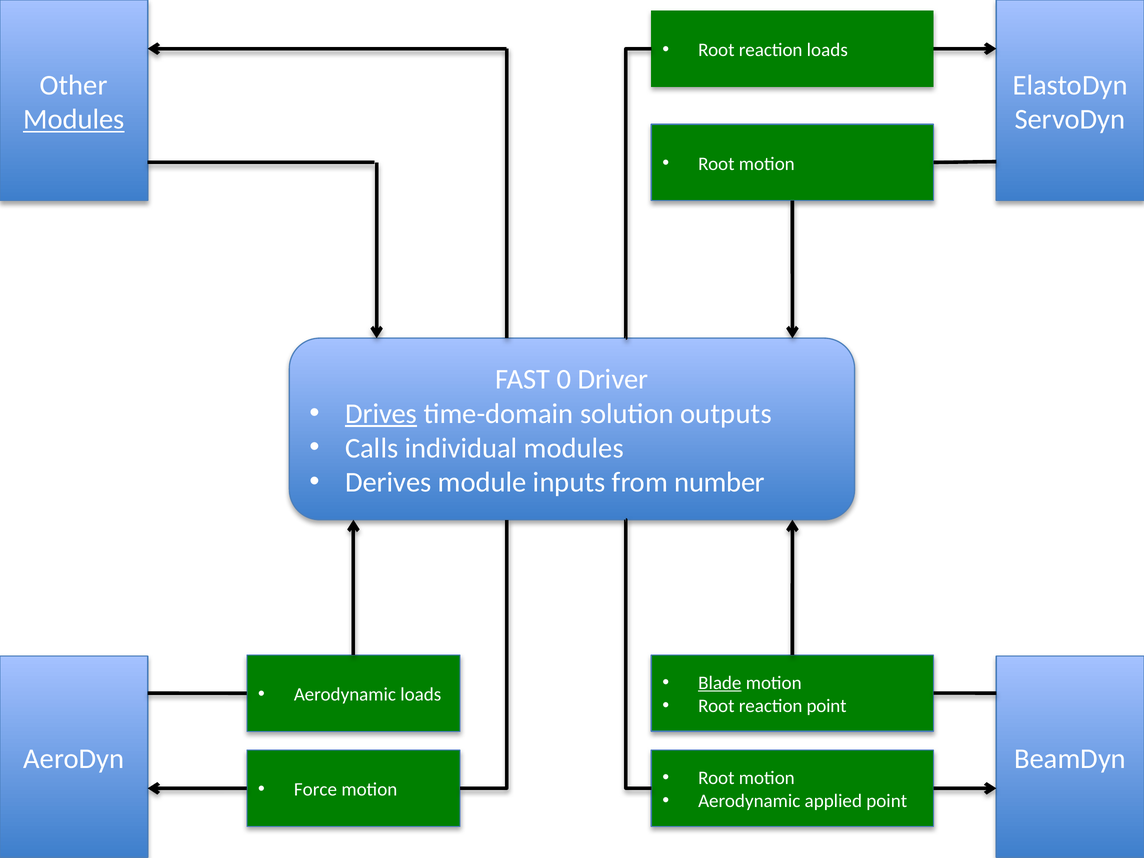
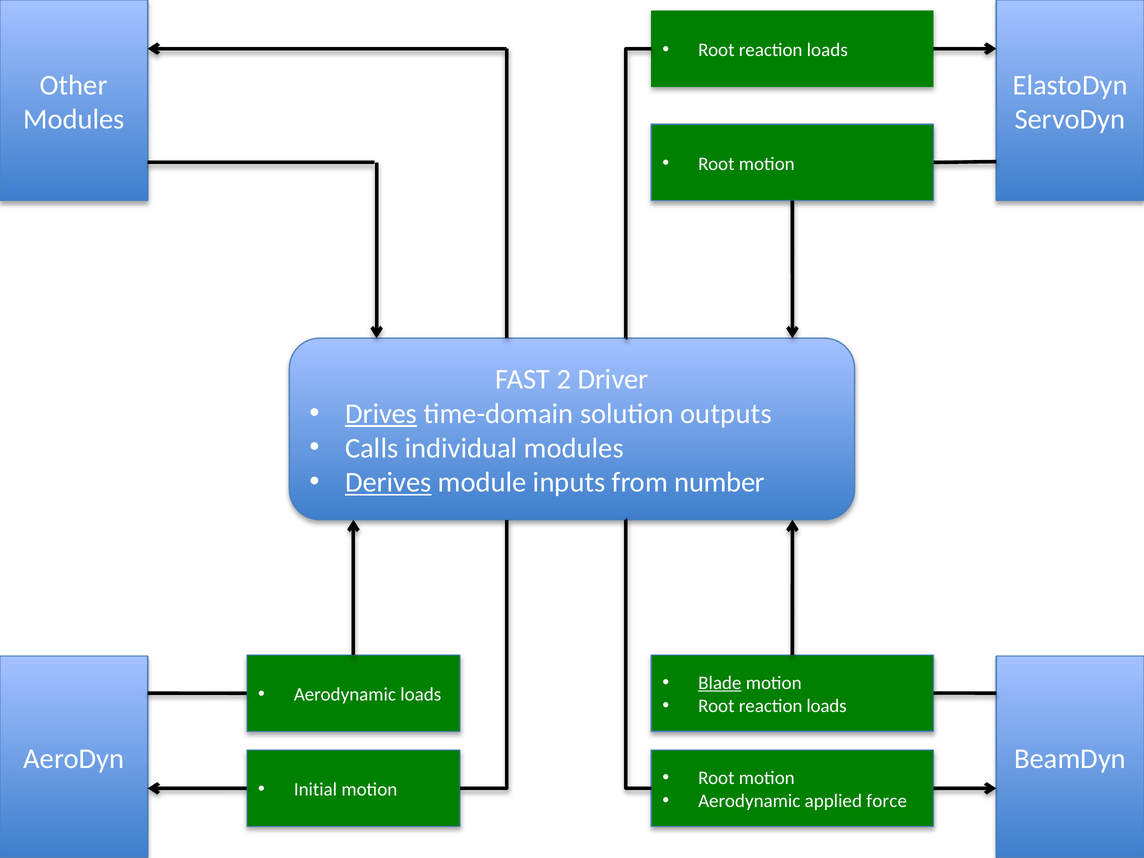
Modules at (74, 119) underline: present -> none
0: 0 -> 2
Derives underline: none -> present
point at (827, 706): point -> loads
Force: Force -> Initial
applied point: point -> force
